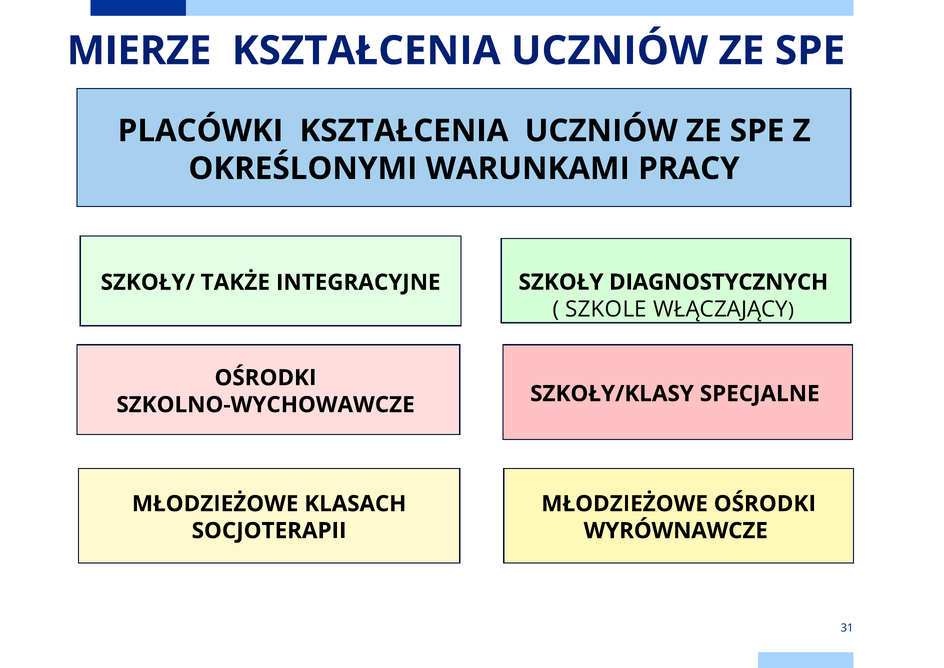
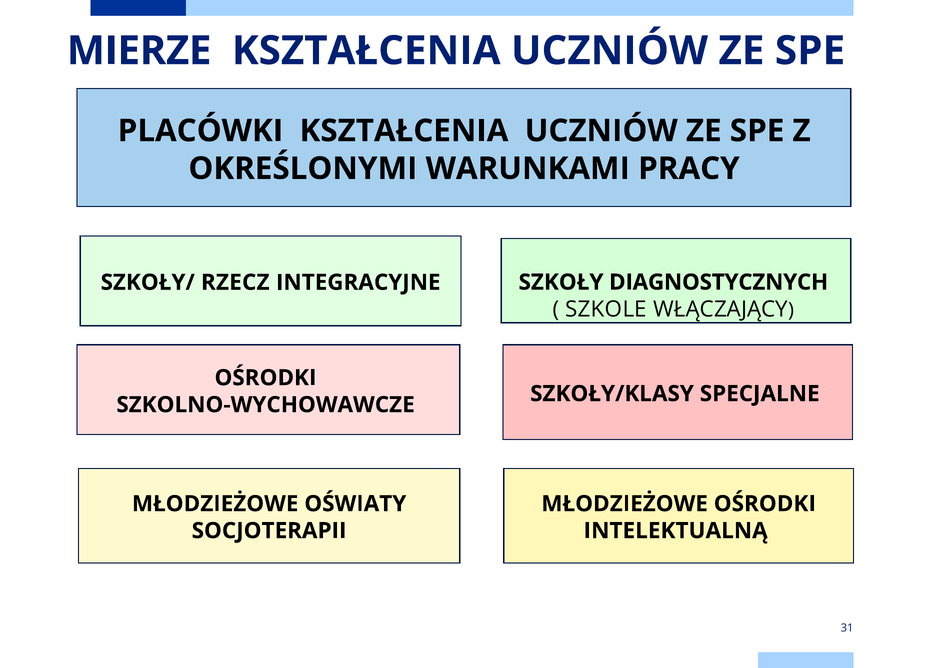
TAKŻE: TAKŻE -> RZECZ
KLASACH: KLASACH -> OŚWIATY
WYRÓWNAWCZE: WYRÓWNAWCZE -> INTELEKTUALNĄ
